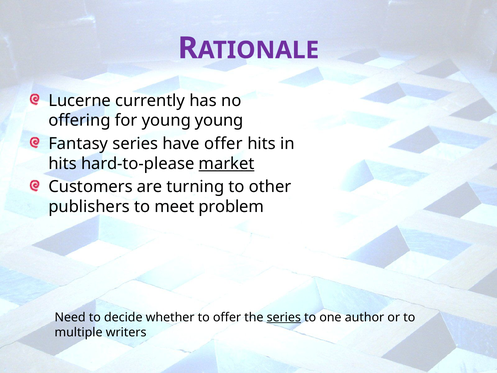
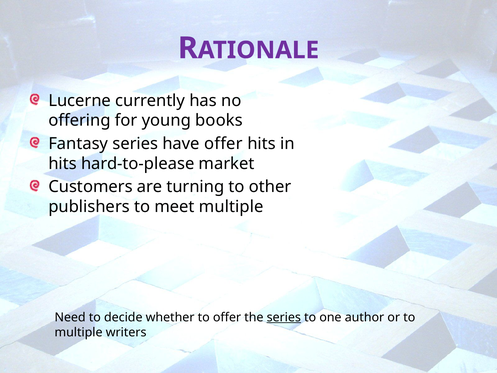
young young: young -> books
market underline: present -> none
meet problem: problem -> multiple
